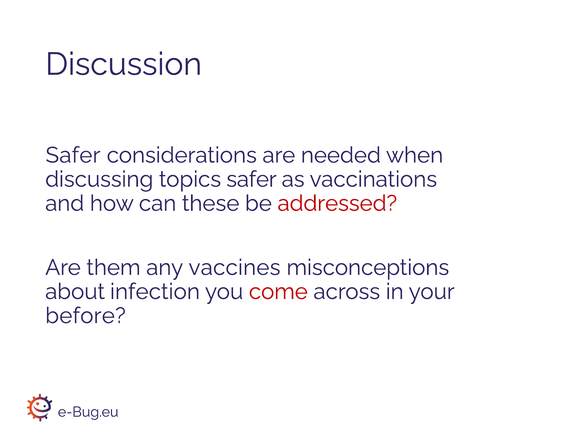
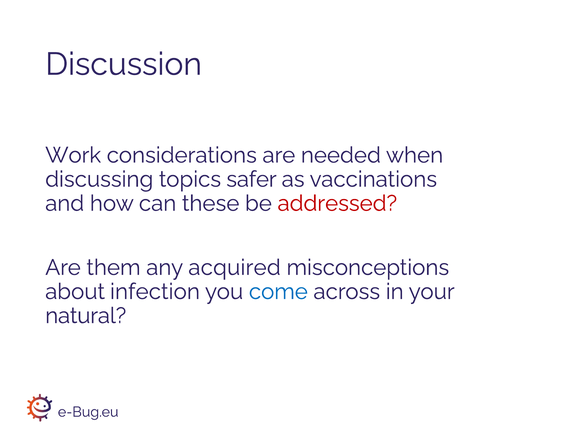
Safer at (73, 155): Safer -> Work
vaccines: vaccines -> acquired
come colour: red -> blue
before: before -> natural
